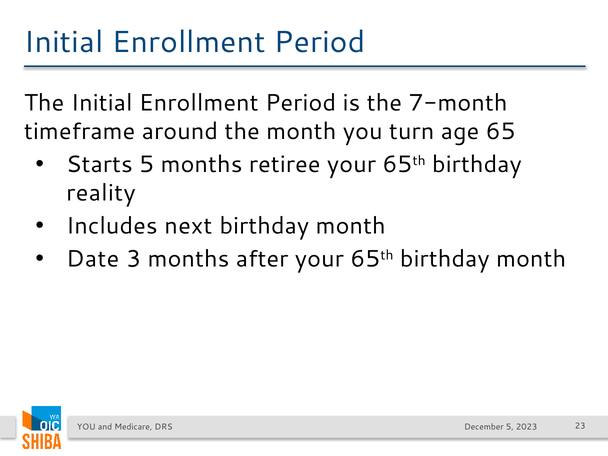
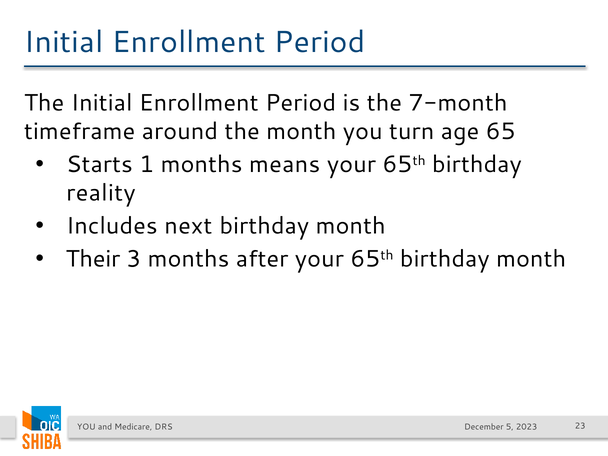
Starts 5: 5 -> 1
retiree: retiree -> means
Date: Date -> Their
